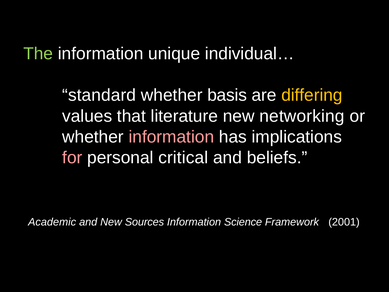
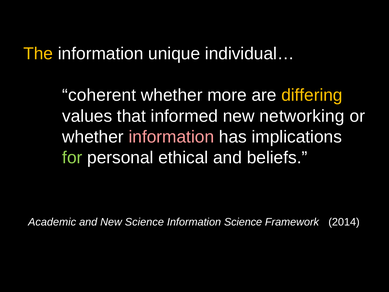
The colour: light green -> yellow
standard: standard -> coherent
basis: basis -> more
literature: literature -> informed
for colour: pink -> light green
critical: critical -> ethical
New Sources: Sources -> Science
2001: 2001 -> 2014
